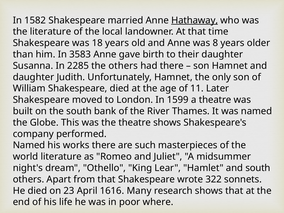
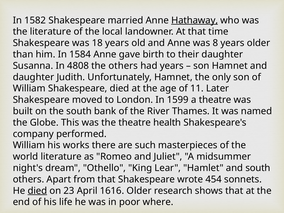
3583: 3583 -> 1584
2285: 2285 -> 4808
had there: there -> years
theatre shows: shows -> health
Named at (29, 145): Named -> William
322: 322 -> 454
died at (37, 191) underline: none -> present
1616 Many: Many -> Older
